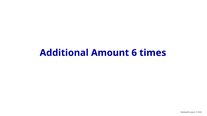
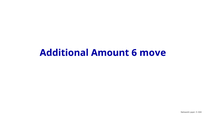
times: times -> move
